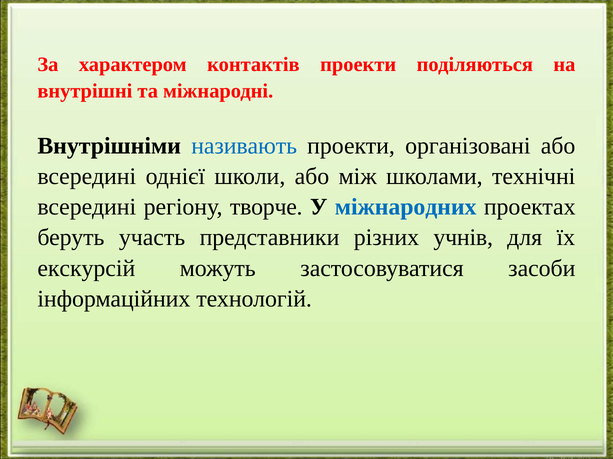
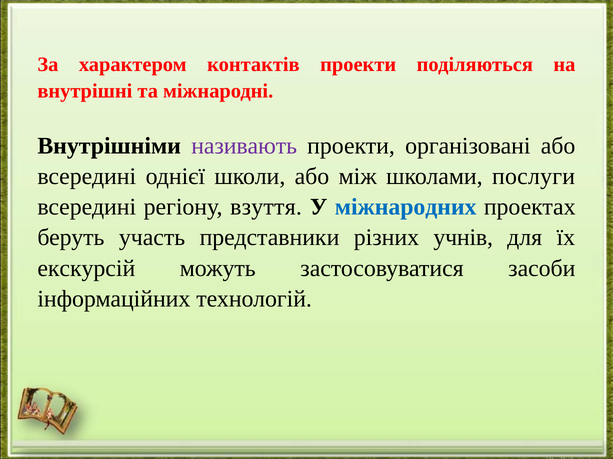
називають colour: blue -> purple
технічні: технічні -> послуги
творче: творче -> взуття
